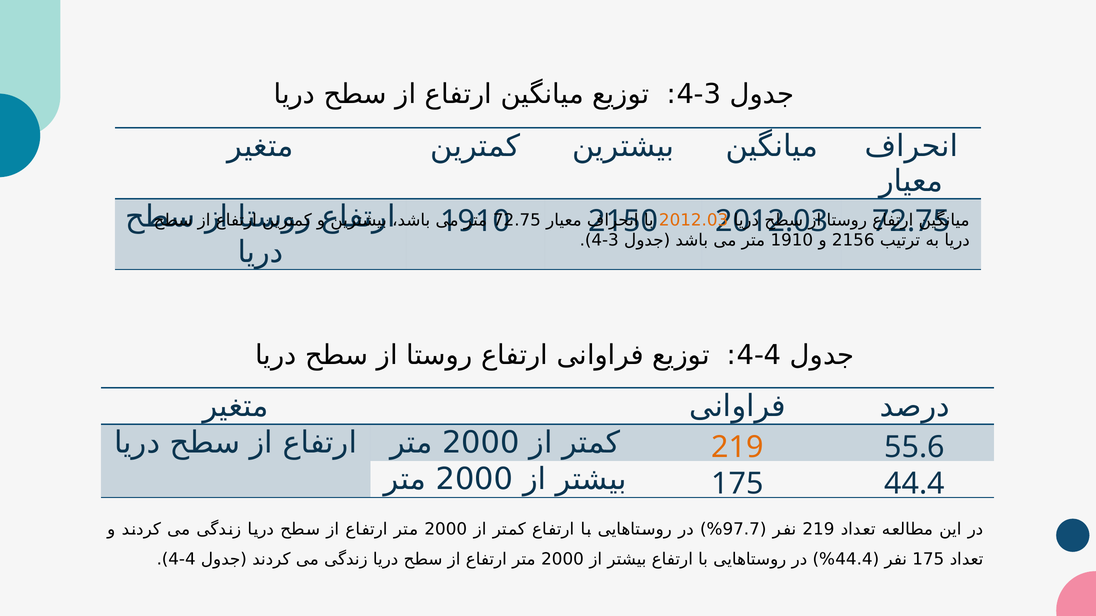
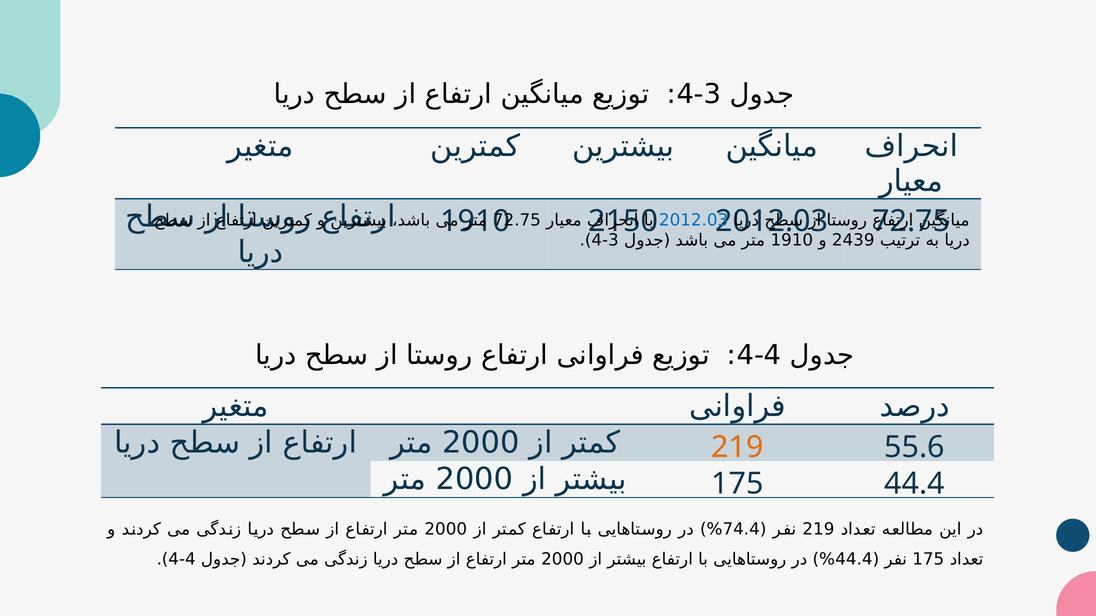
2012.03 at (694, 220) colour: orange -> blue
2156: 2156 -> 2439
97.7: 97.7 -> 74.4
